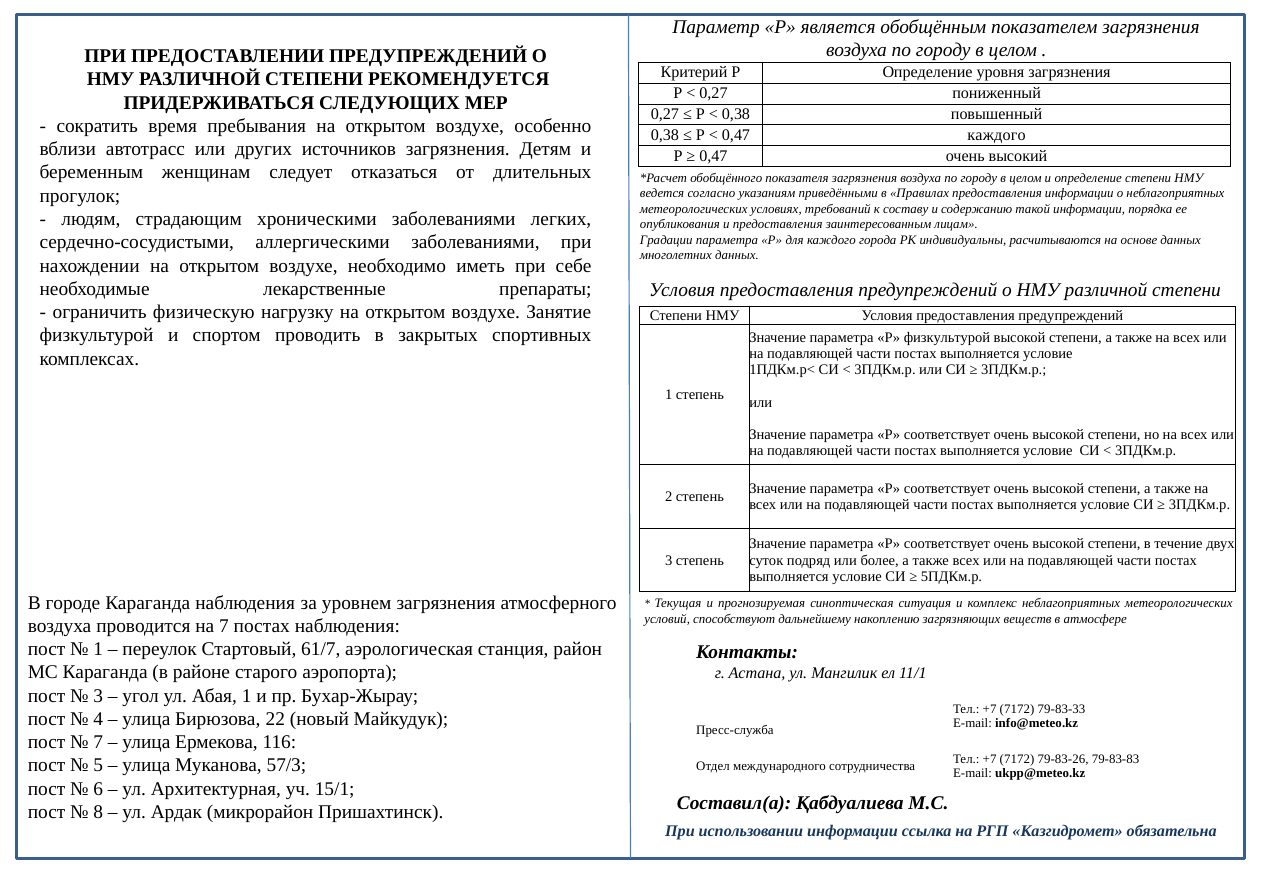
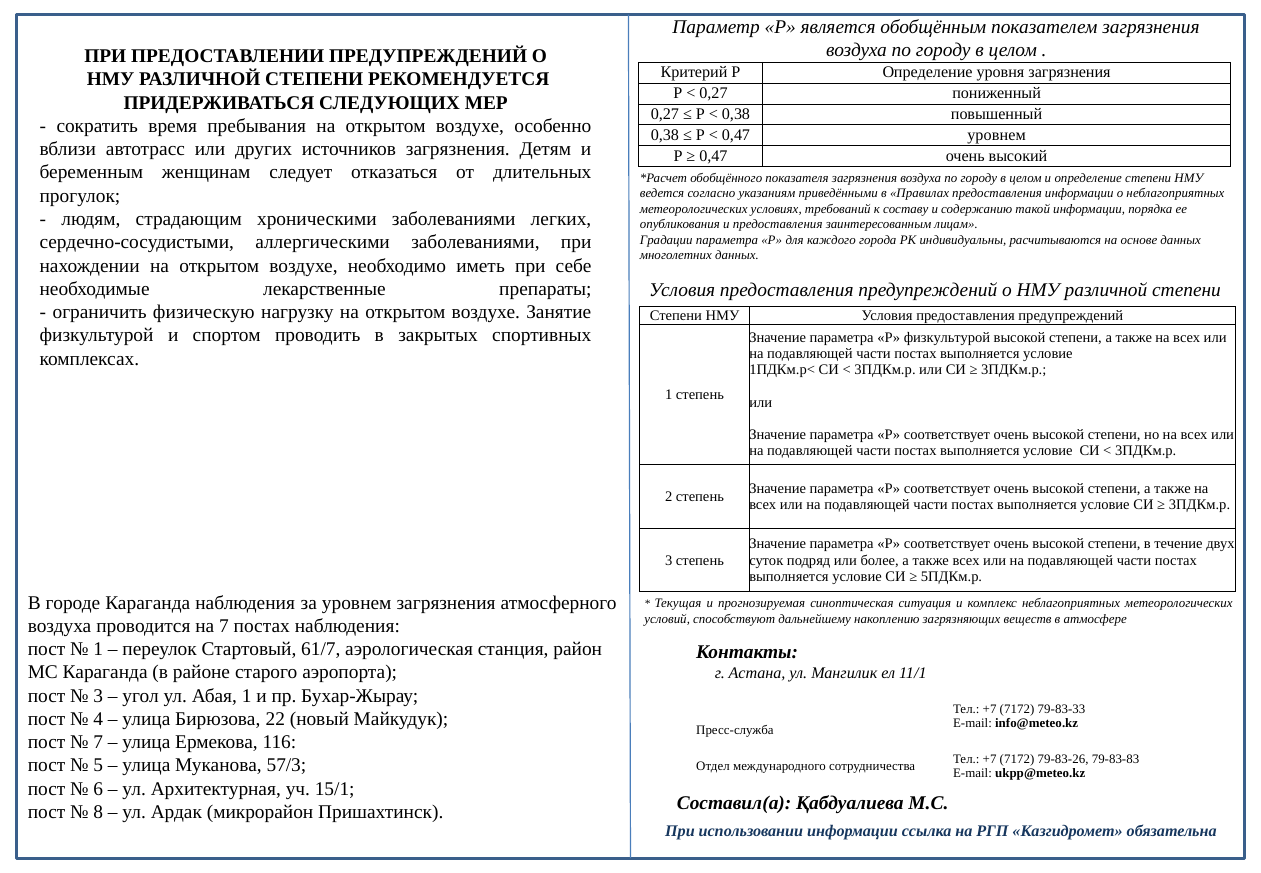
0,47 каждого: каждого -> уровнем
